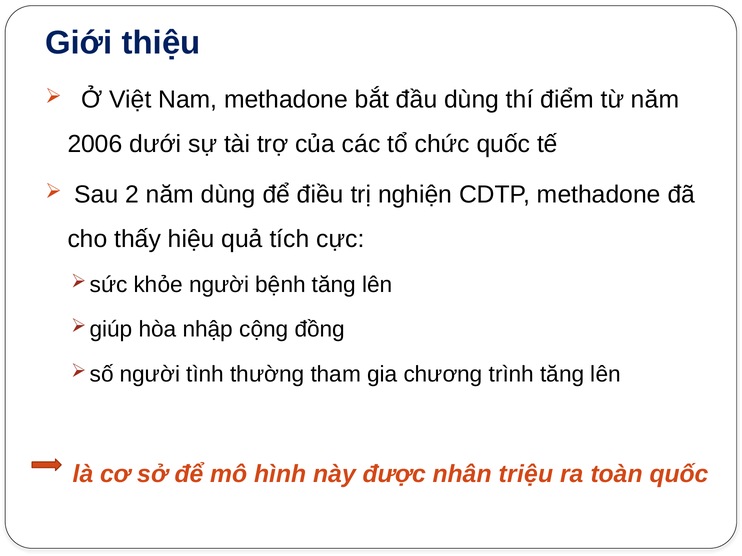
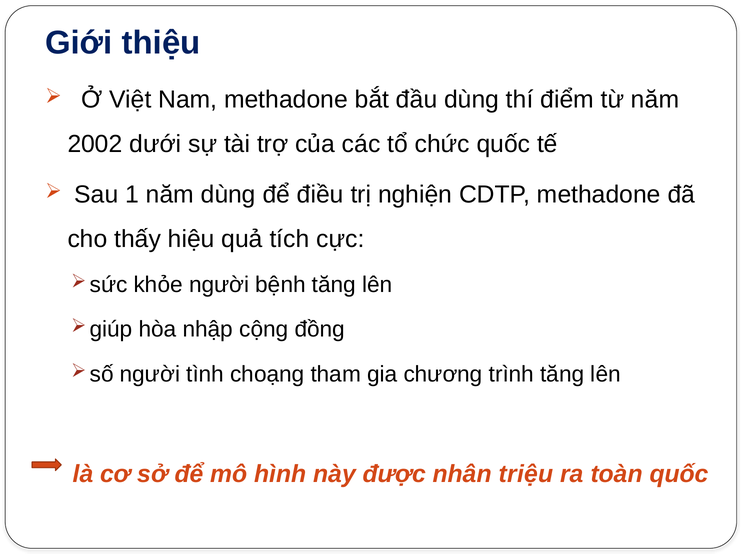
2006: 2006 -> 2002
2: 2 -> 1
thường: thường -> choạng
